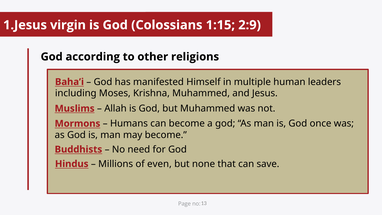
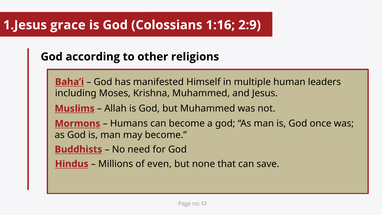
virgin: virgin -> grace
1:15: 1:15 -> 1:16
